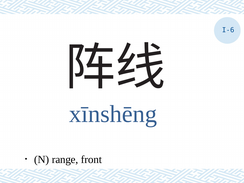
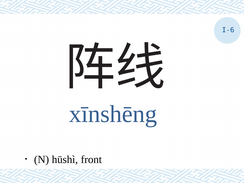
range: range -> hūshì
